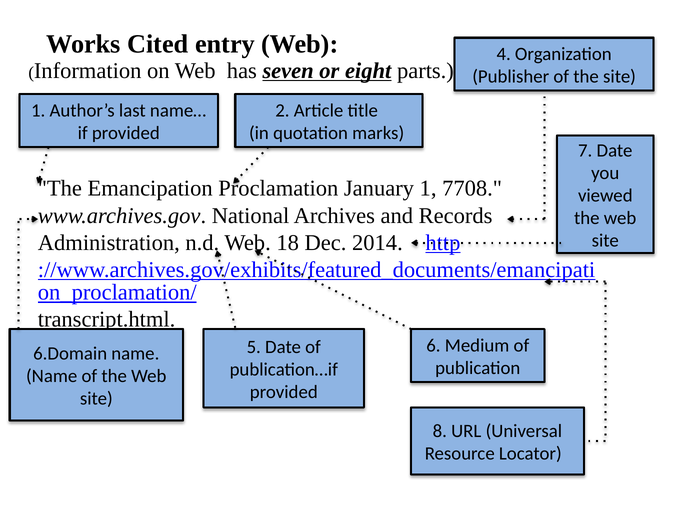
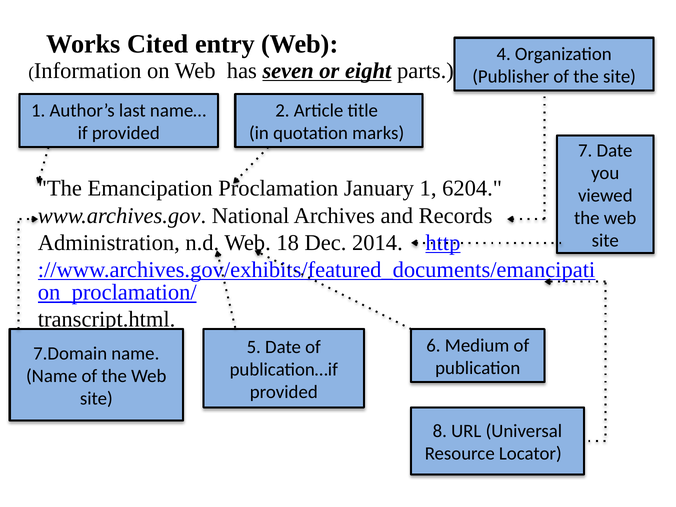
7708: 7708 -> 6204
6.Domain: 6.Domain -> 7.Domain
